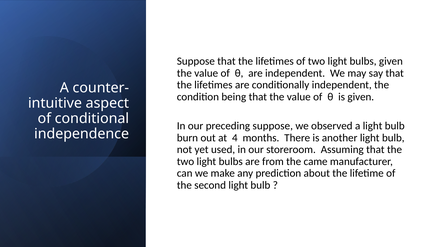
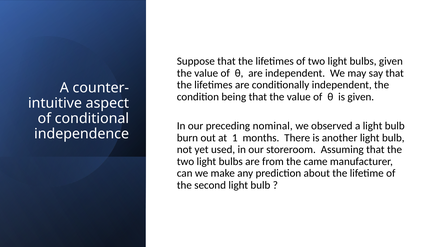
preceding suppose: suppose -> nominal
4: 4 -> 1
